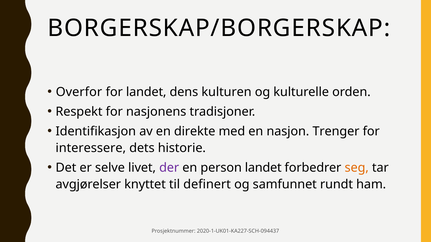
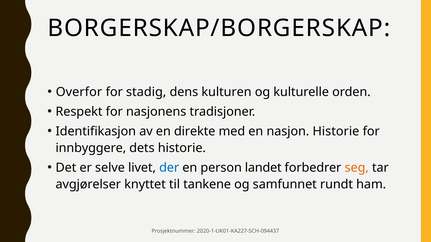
for landet: landet -> stadig
nasjon Trenger: Trenger -> Historie
interessere: interessere -> innbyggere
der colour: purple -> blue
definert: definert -> tankene
